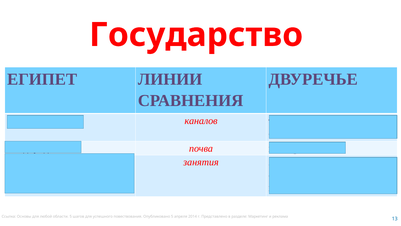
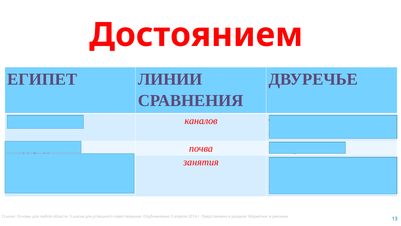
Государство: Государство -> Достоянием
